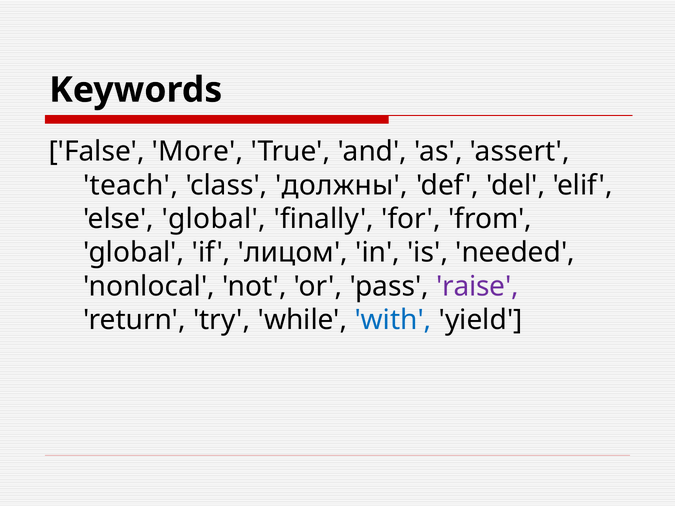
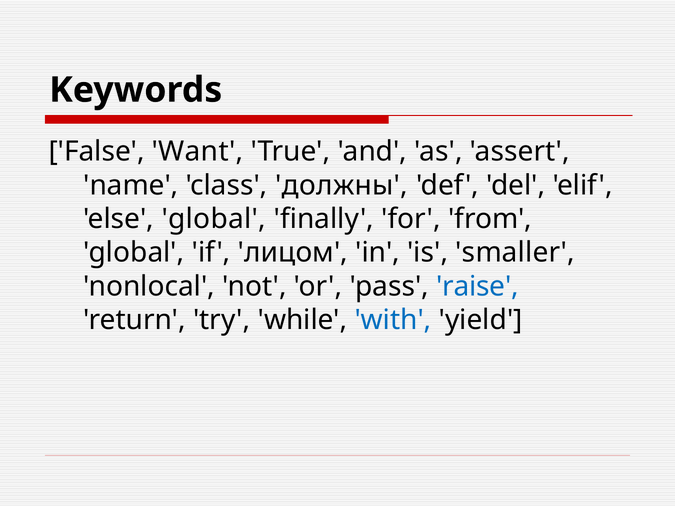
More: More -> Want
teach: teach -> name
needed: needed -> smaller
raise colour: purple -> blue
